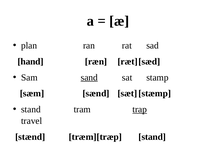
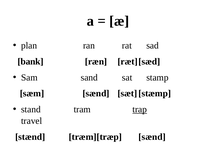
hand: hand -> bank
sand underline: present -> none
stand at (152, 137): stand -> sænd
